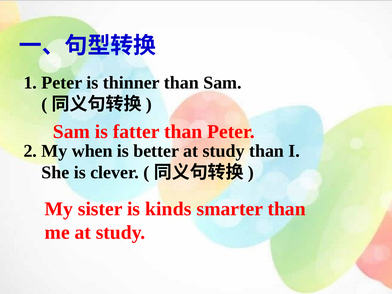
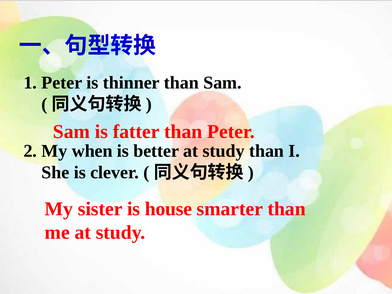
kinds: kinds -> house
